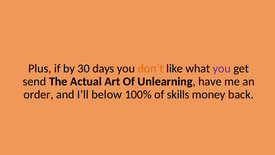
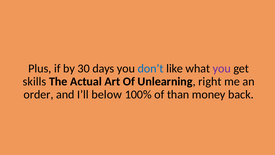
don’t colour: orange -> blue
send: send -> skills
have: have -> right
skills: skills -> than
